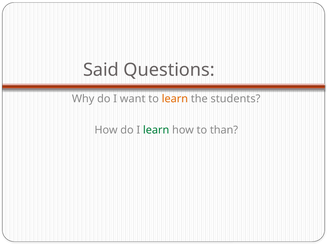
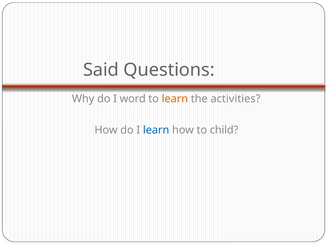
want: want -> word
students: students -> activities
learn at (156, 130) colour: green -> blue
than: than -> child
